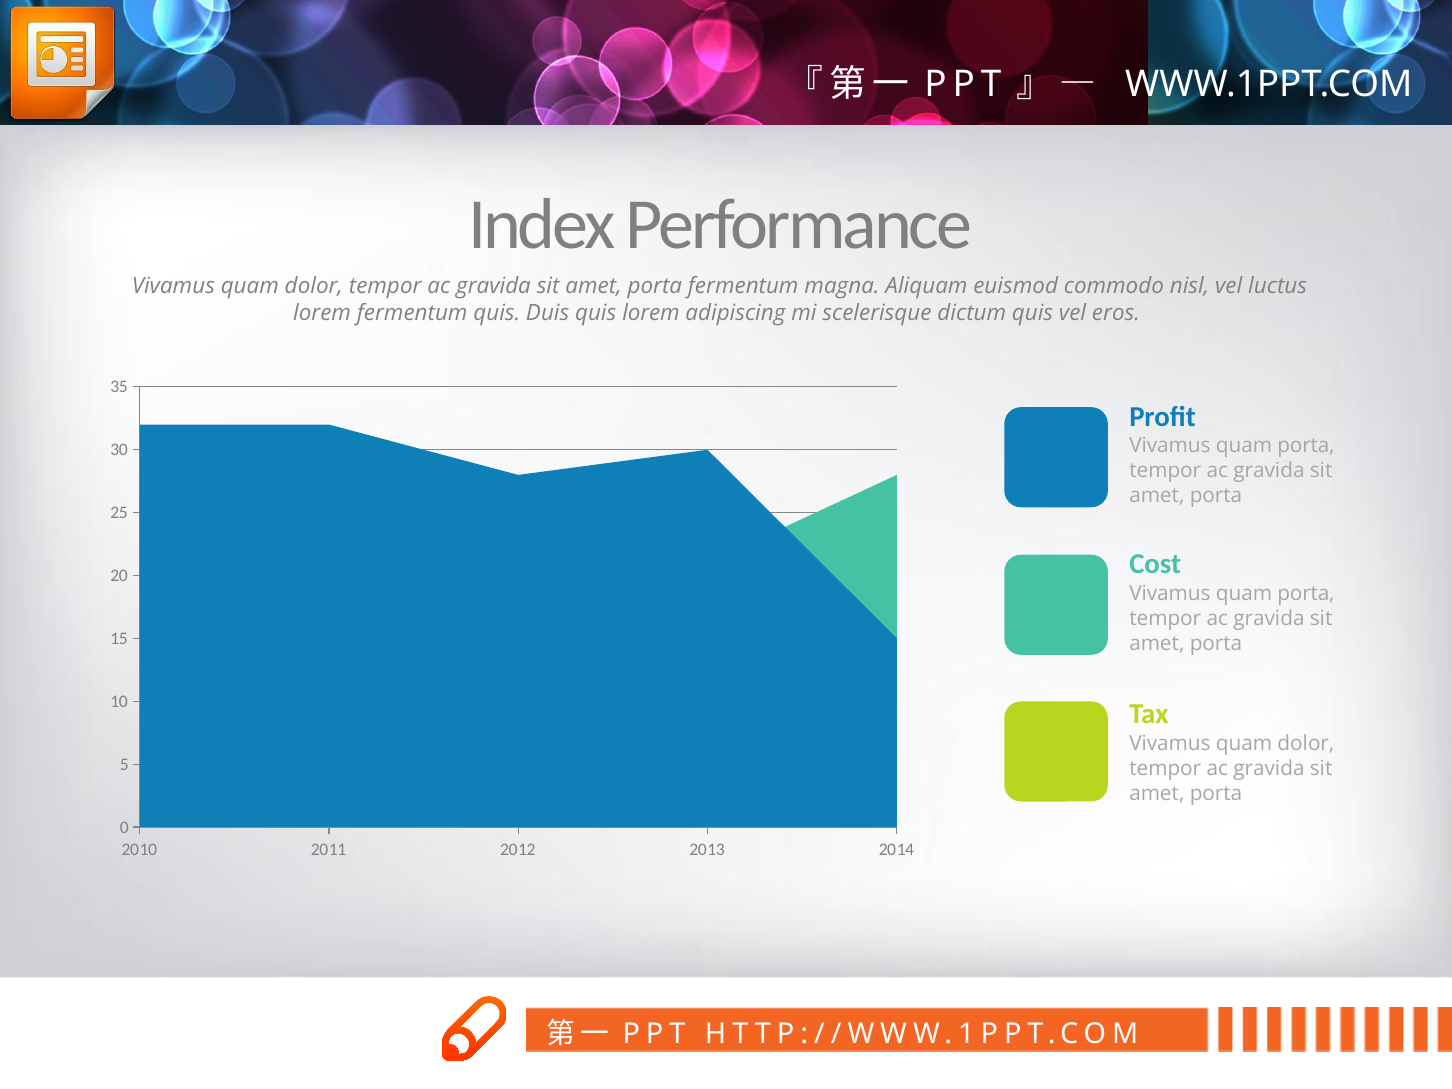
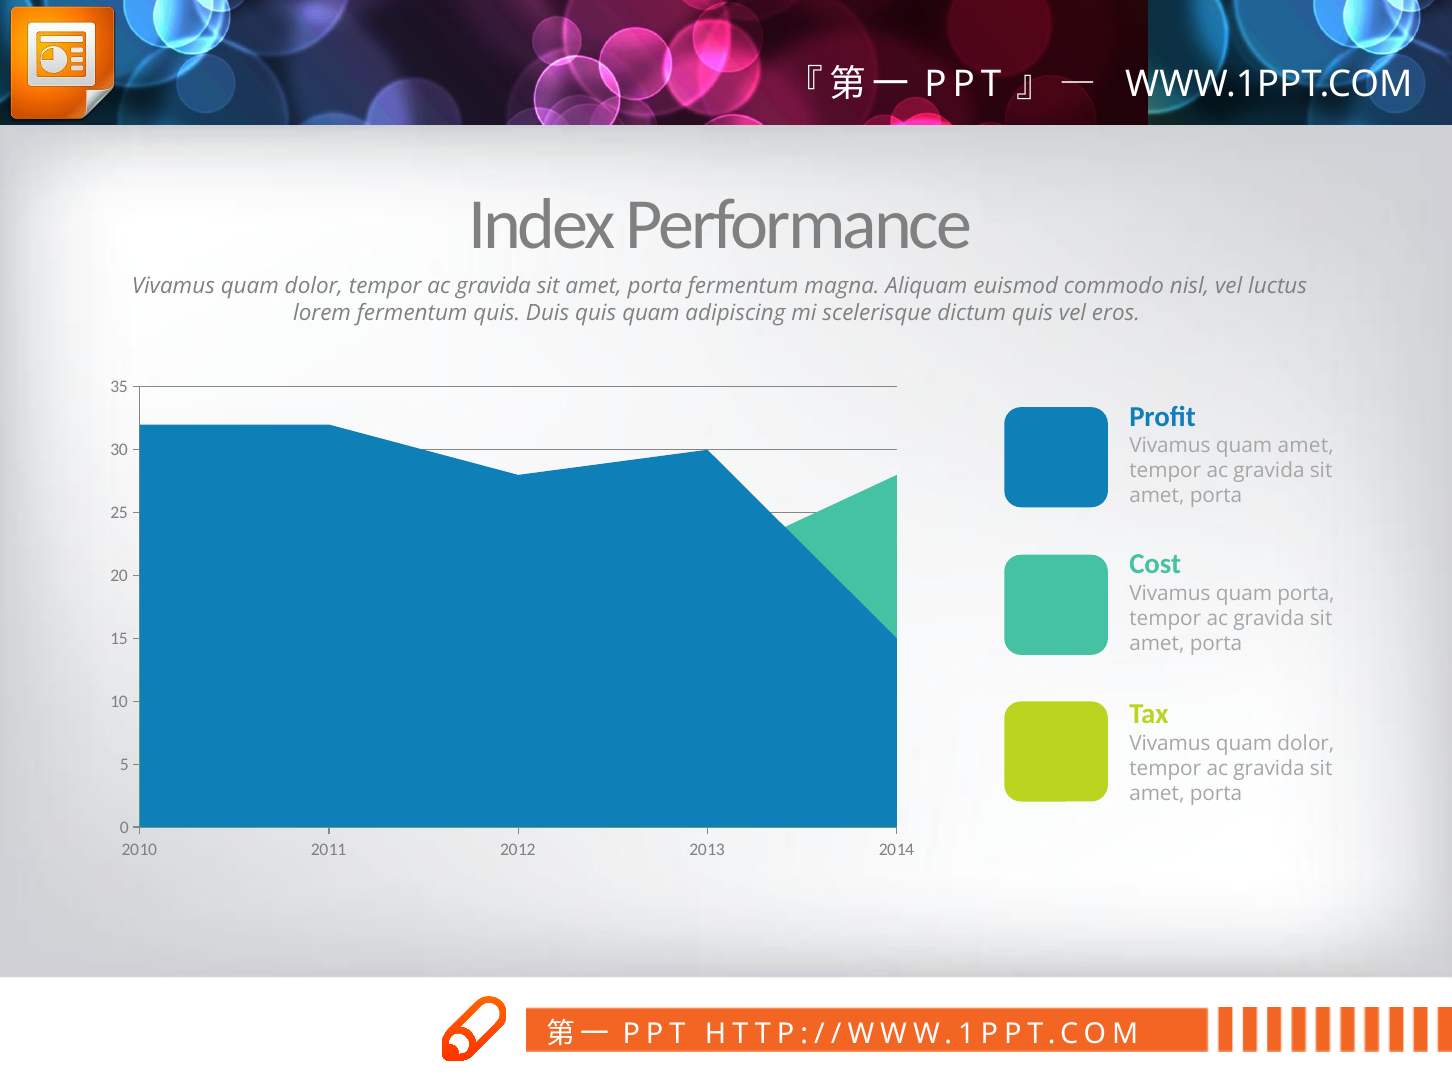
quis lorem: lorem -> quam
porta at (1306, 446): porta -> amet
